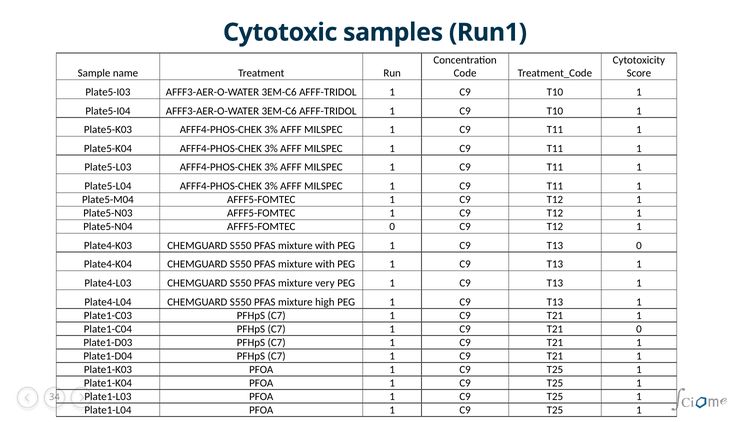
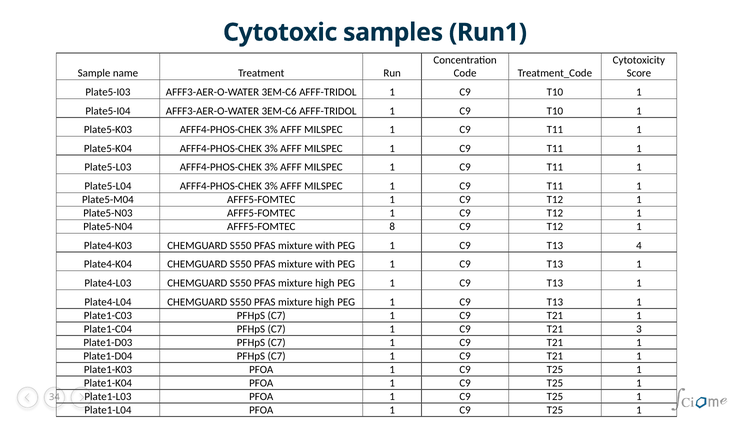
AFFF5-FOMTEC 0: 0 -> 8
T13 0: 0 -> 4
very at (325, 283): very -> high
T21 0: 0 -> 3
